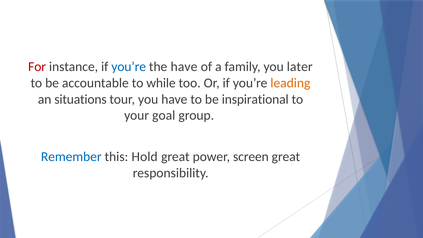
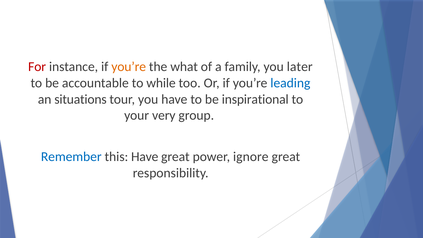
you’re at (129, 67) colour: blue -> orange
the have: have -> what
leading colour: orange -> blue
goal: goal -> very
this Hold: Hold -> Have
screen: screen -> ignore
